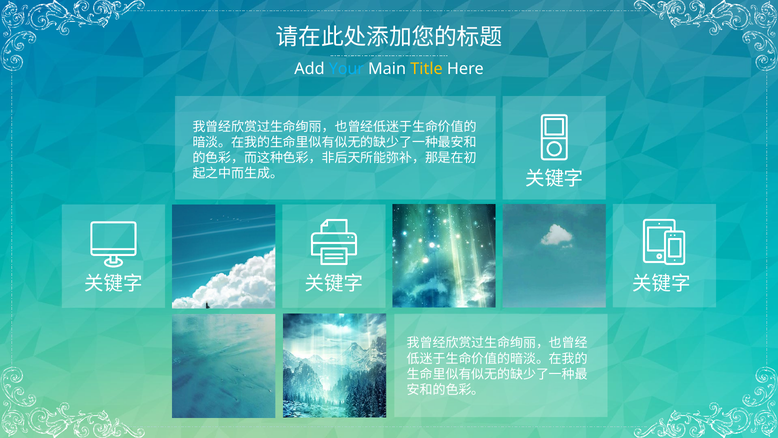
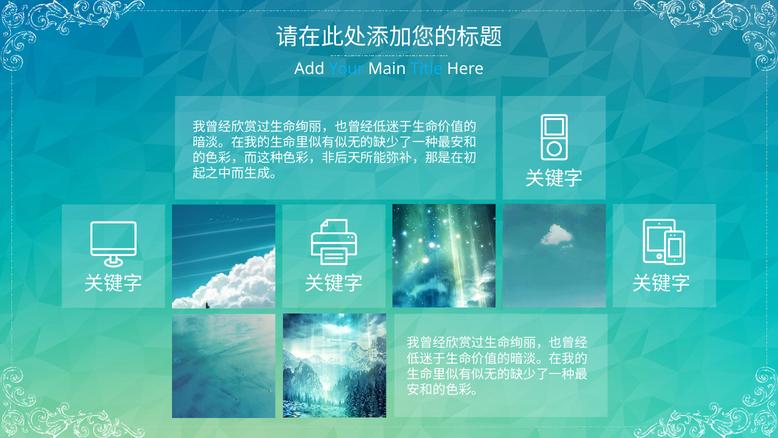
Title colour: yellow -> light blue
